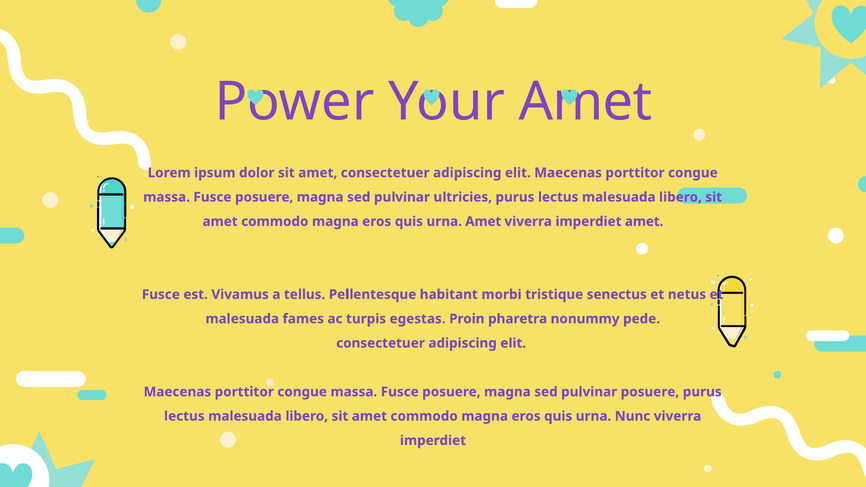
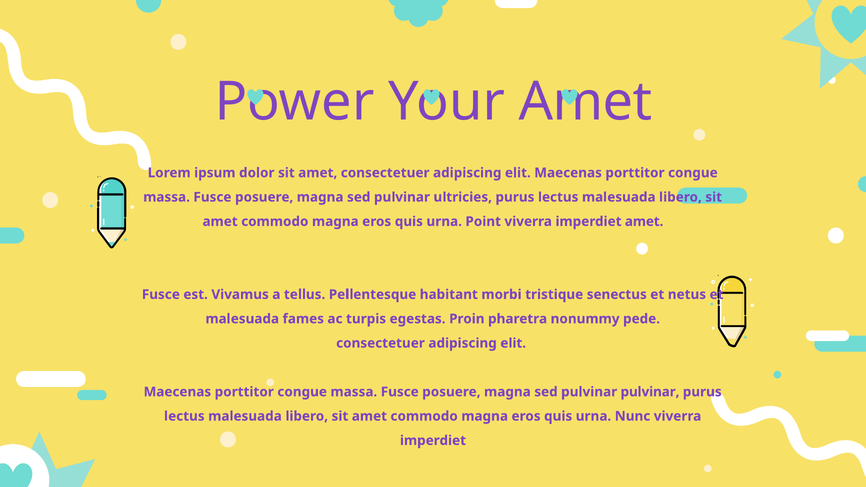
urna Amet: Amet -> Point
pulvinar posuere: posuere -> pulvinar
